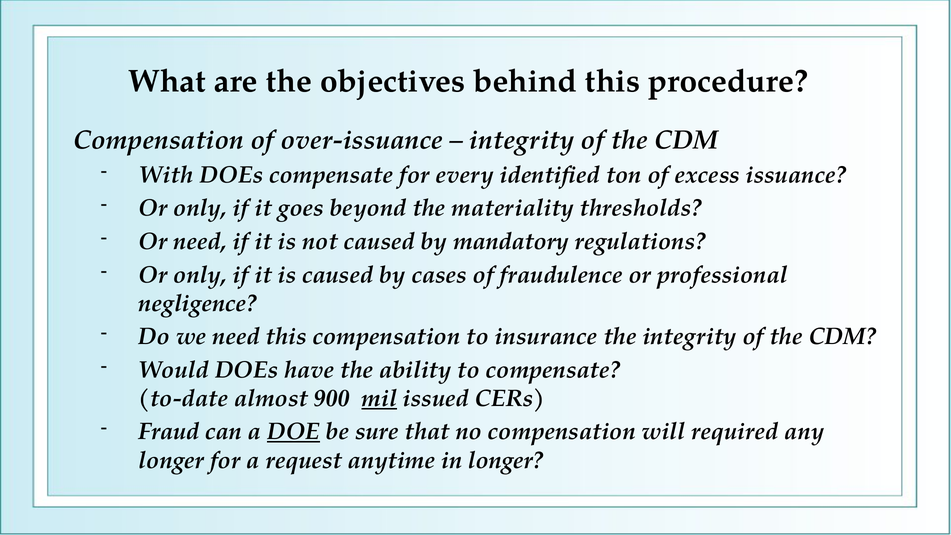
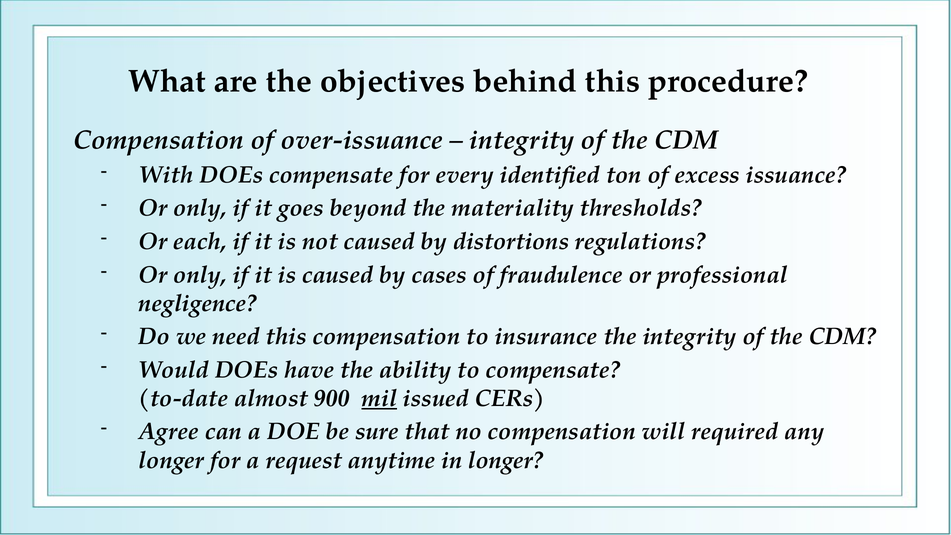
Or need: need -> each
mandatory: mandatory -> distortions
Fraud: Fraud -> Agree
DOE underline: present -> none
